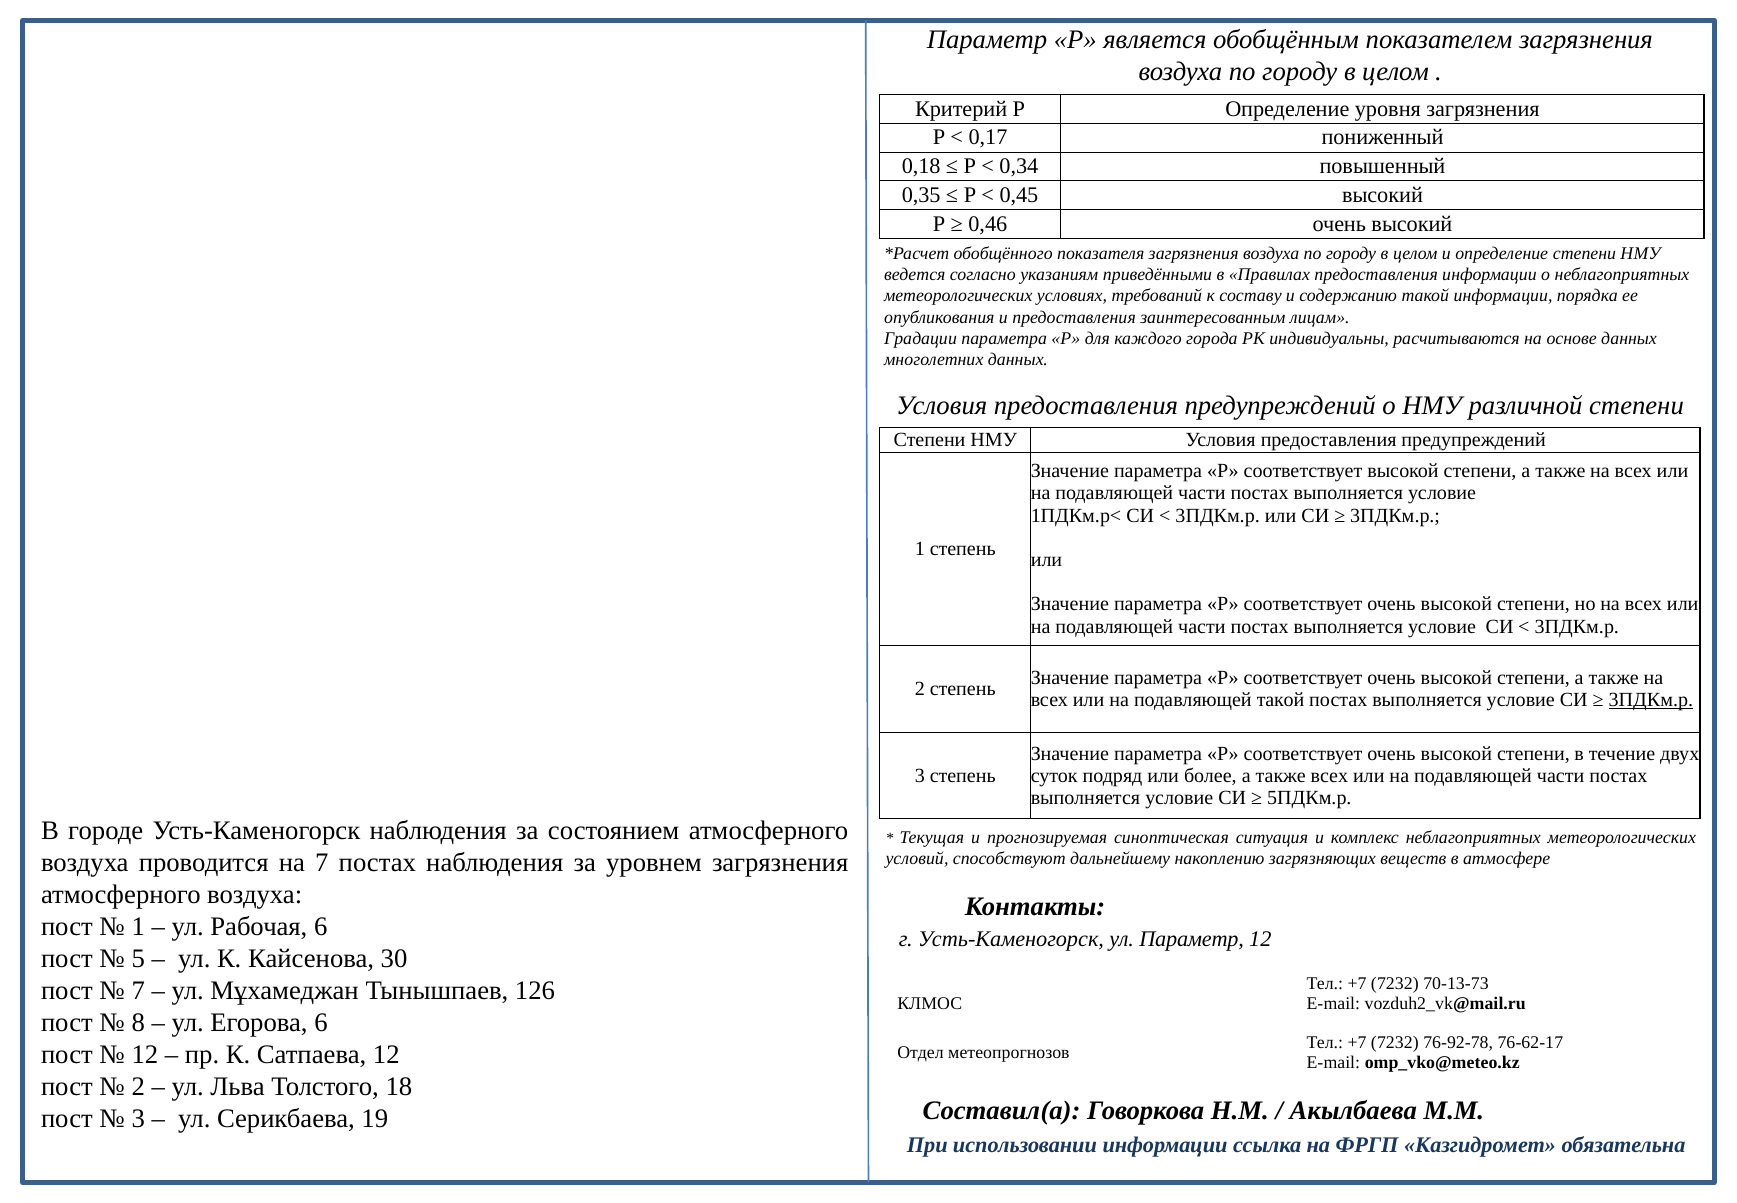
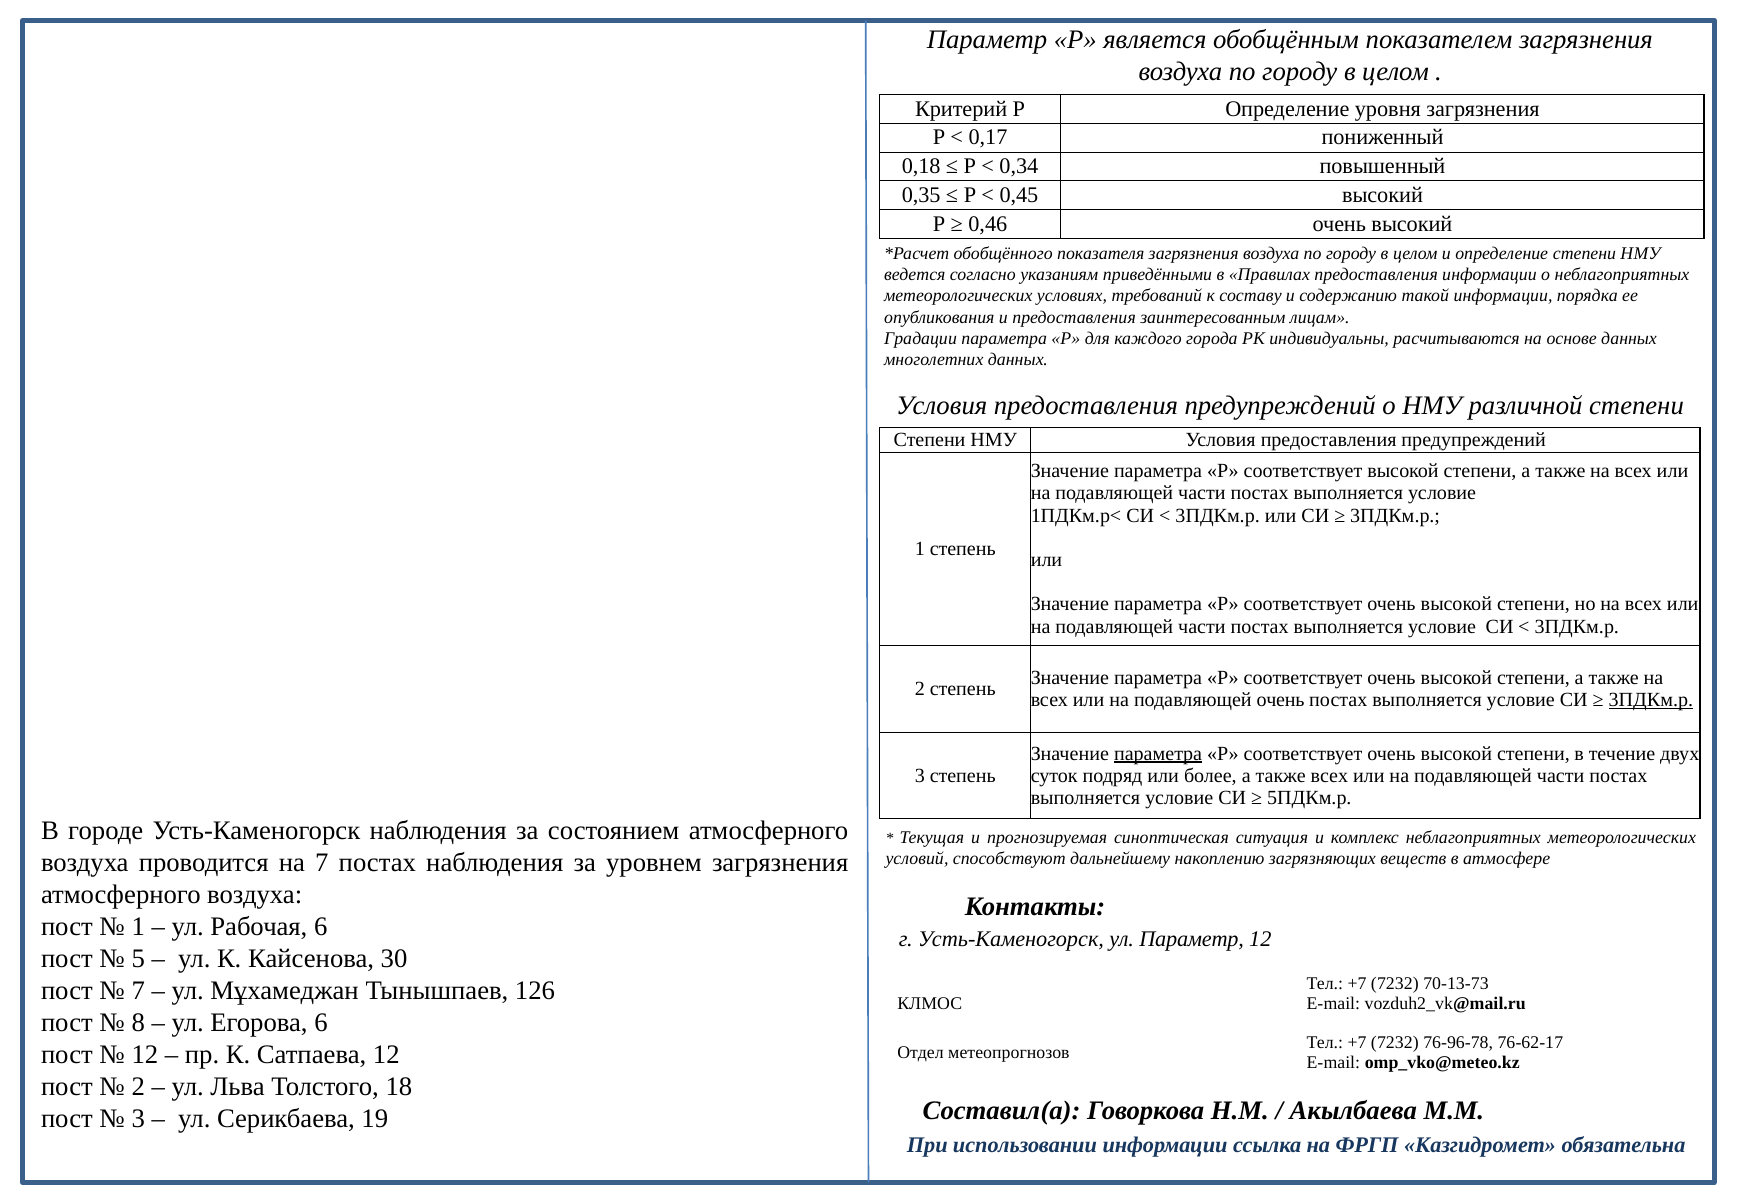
подавляющей такой: такой -> очень
параметра at (1158, 753) underline: none -> present
76-92-78: 76-92-78 -> 76-96-78
